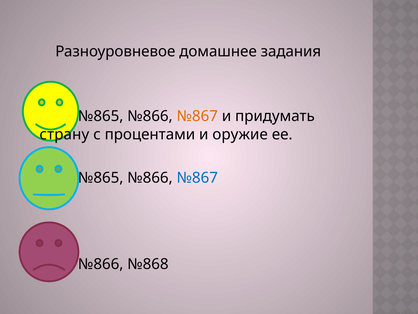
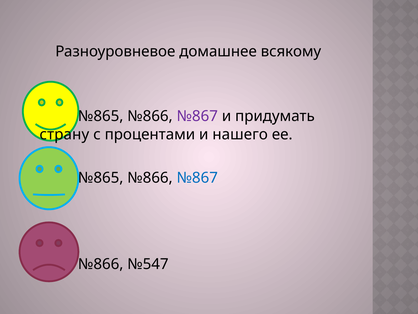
задания: задания -> всякому
№867 at (197, 116) colour: orange -> purple
оружие: оружие -> нашего
№868: №868 -> №547
